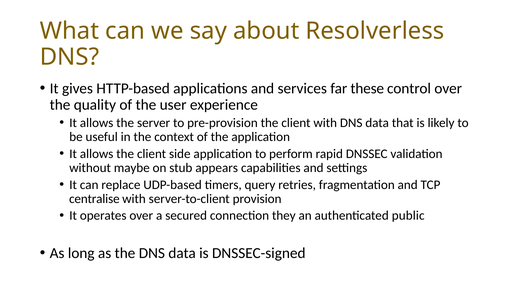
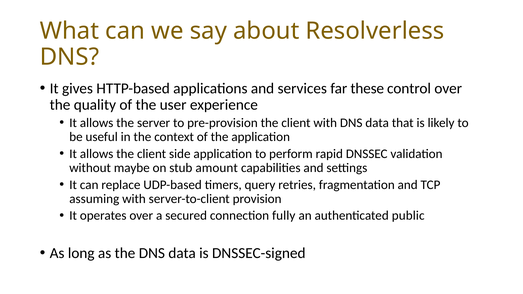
appears: appears -> amount
centralise: centralise -> assuming
they: they -> fully
